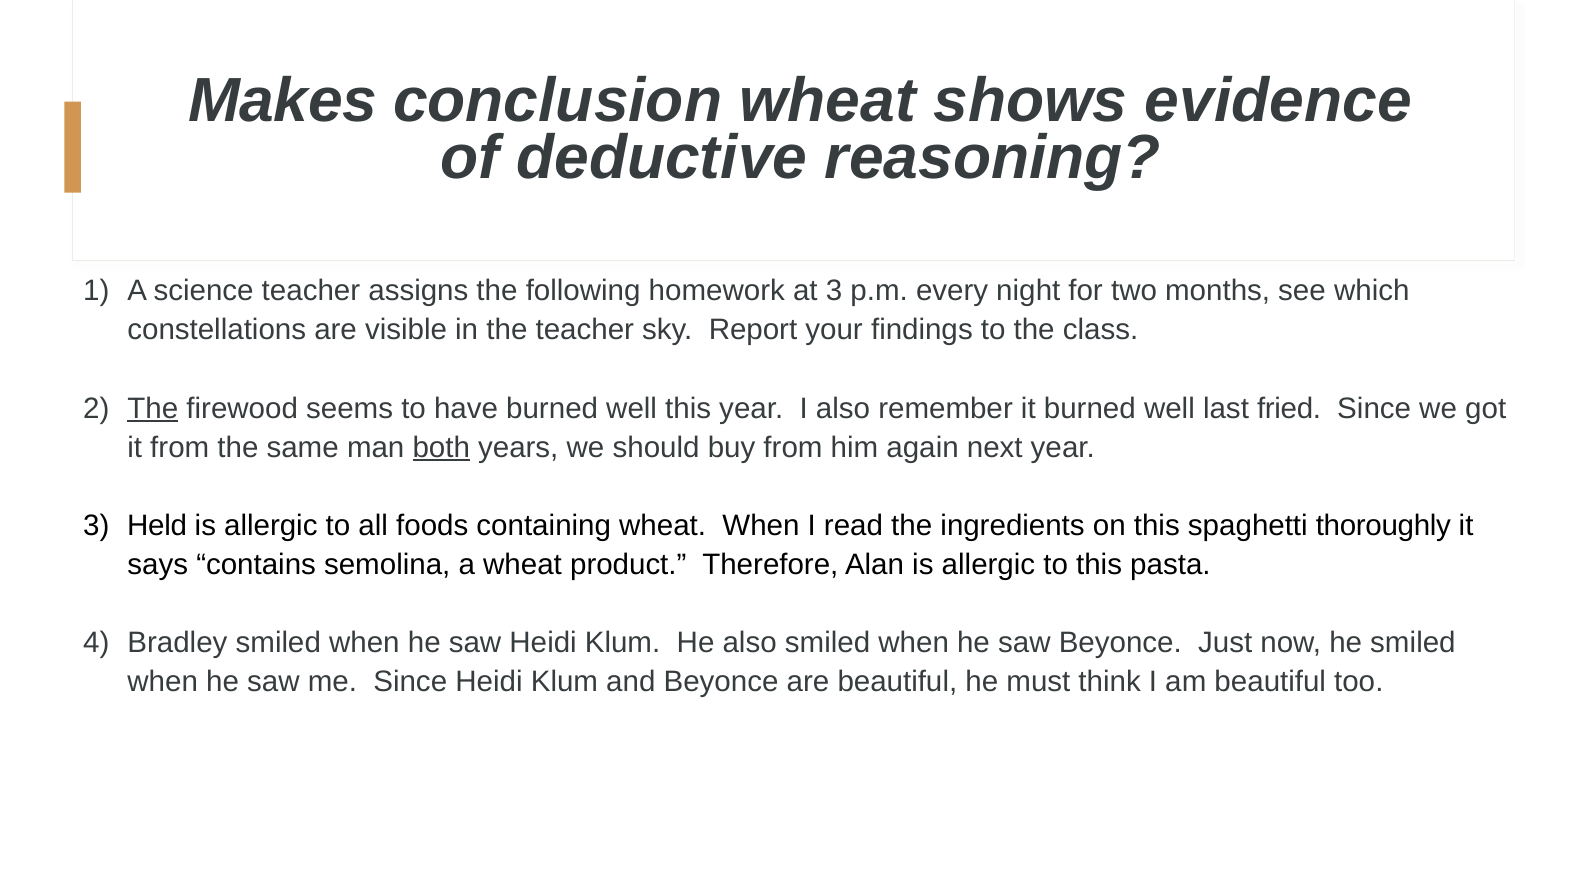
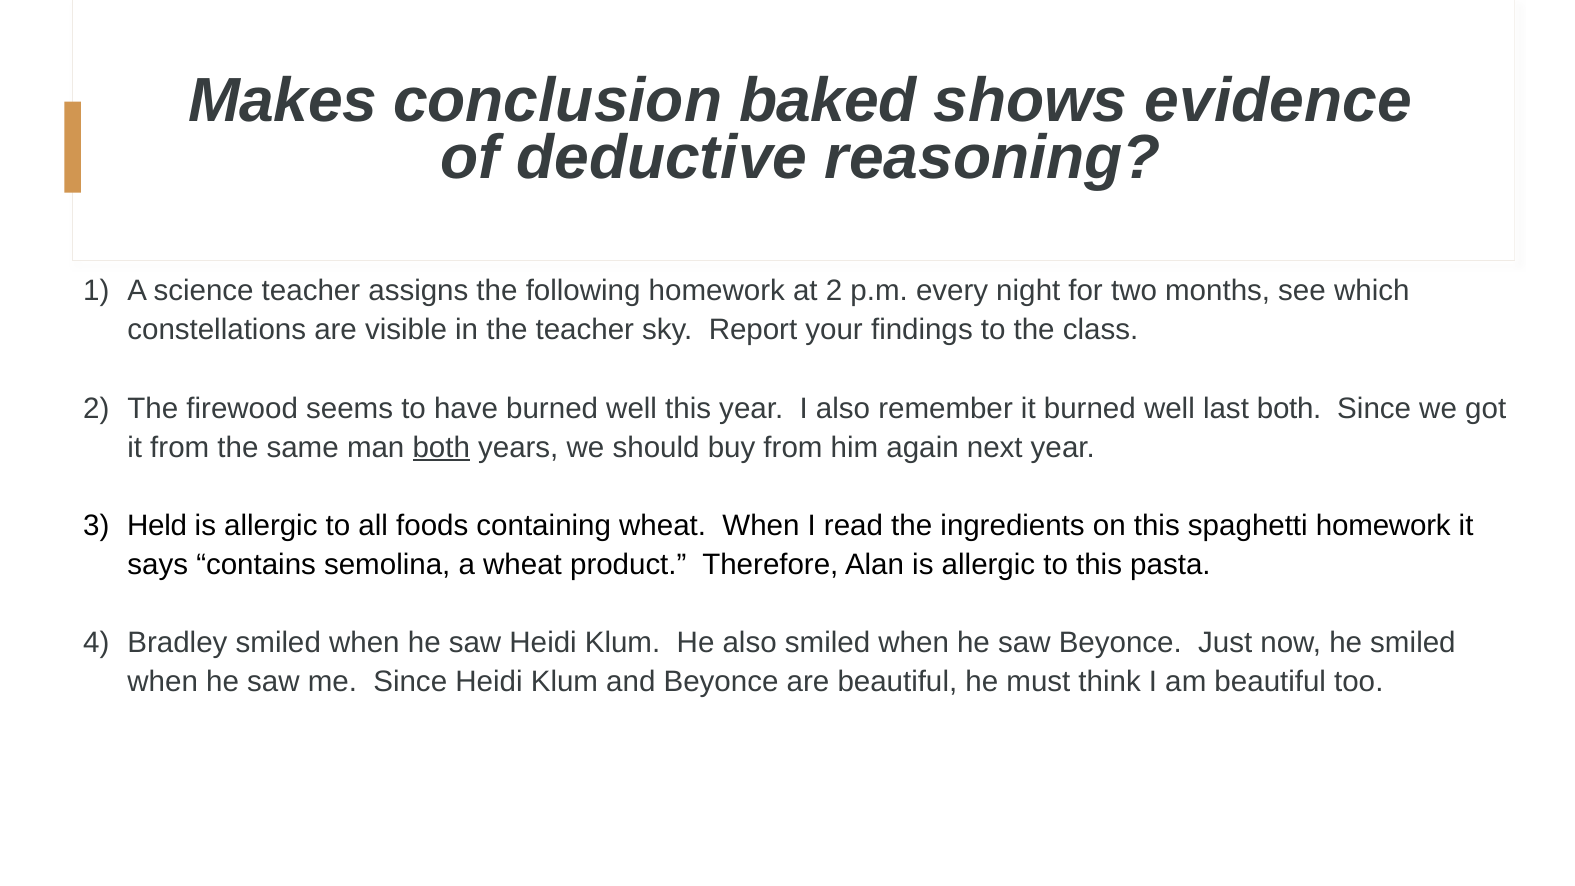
conclusion wheat: wheat -> baked
at 3: 3 -> 2
The at (153, 408) underline: present -> none
last fried: fried -> both
spaghetti thoroughly: thoroughly -> homework
